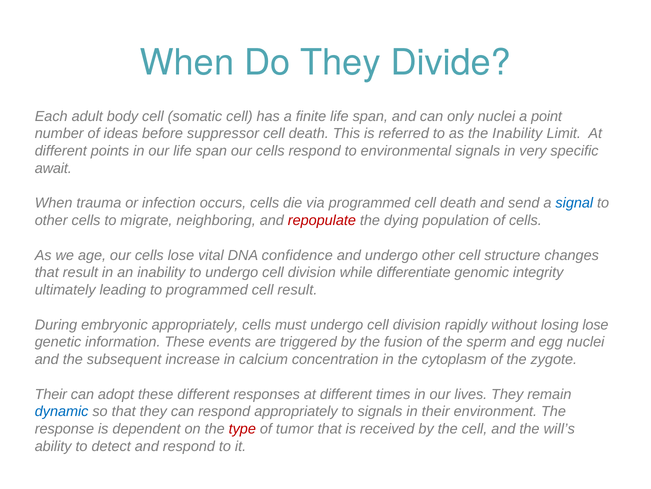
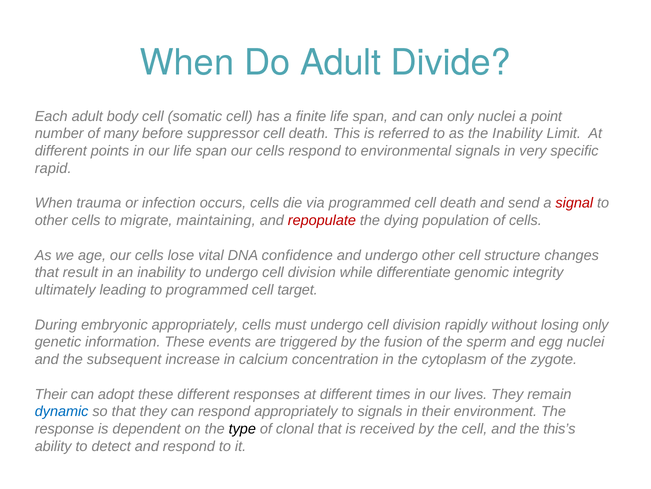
Do They: They -> Adult
ideas: ideas -> many
await: await -> rapid
signal colour: blue -> red
neighboring: neighboring -> maintaining
cell result: result -> target
losing lose: lose -> only
type colour: red -> black
tumor: tumor -> clonal
will’s: will’s -> this’s
